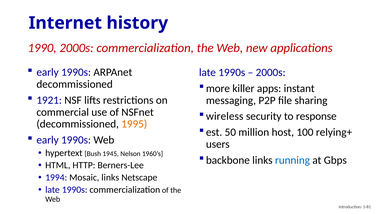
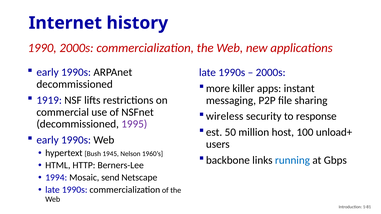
1921: 1921 -> 1919
1995 colour: orange -> purple
relying+: relying+ -> unload+
Mosaic links: links -> send
